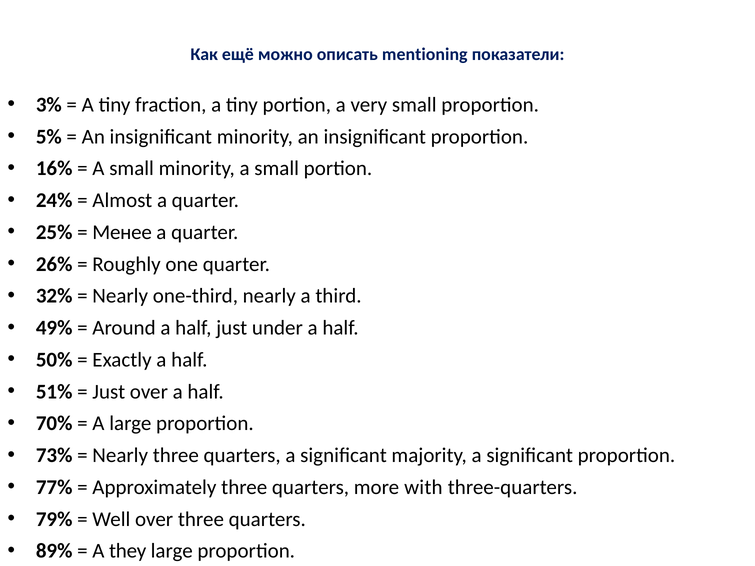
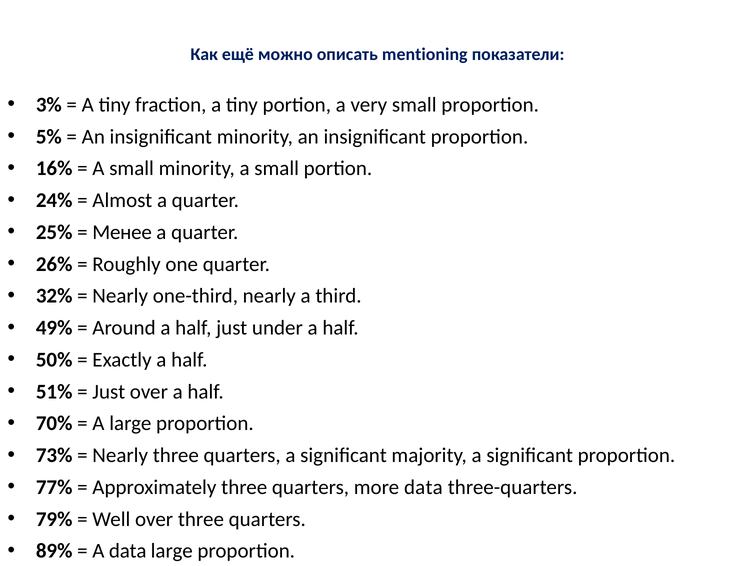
more with: with -> data
A they: they -> data
